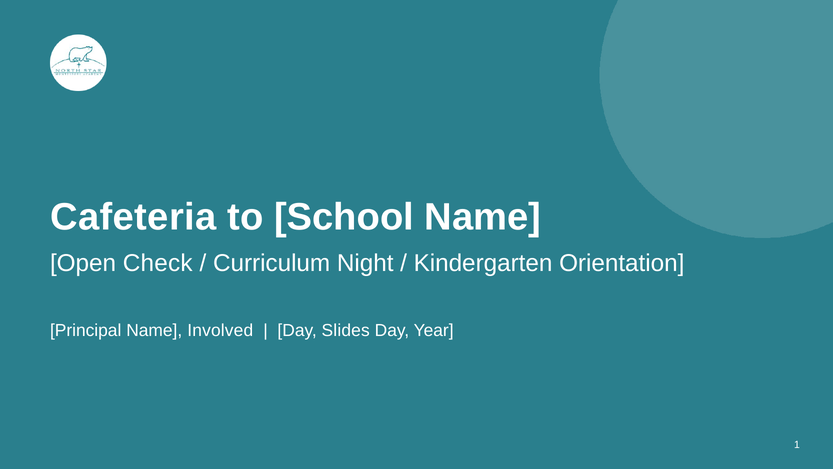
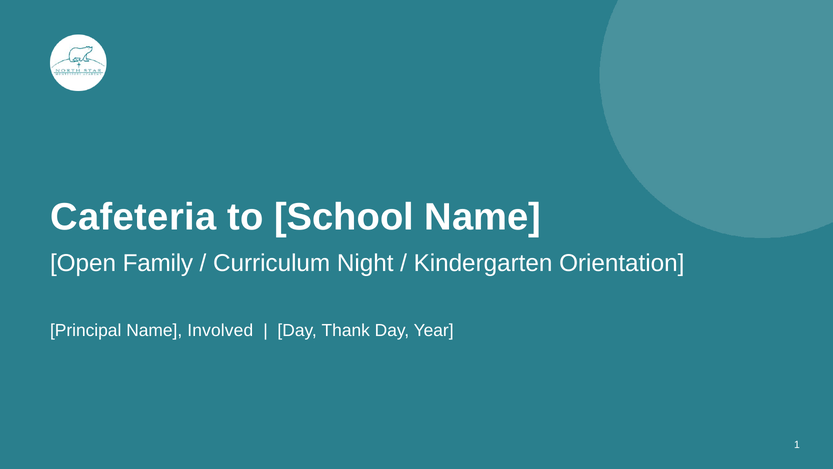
Check: Check -> Family
Slides: Slides -> Thank
